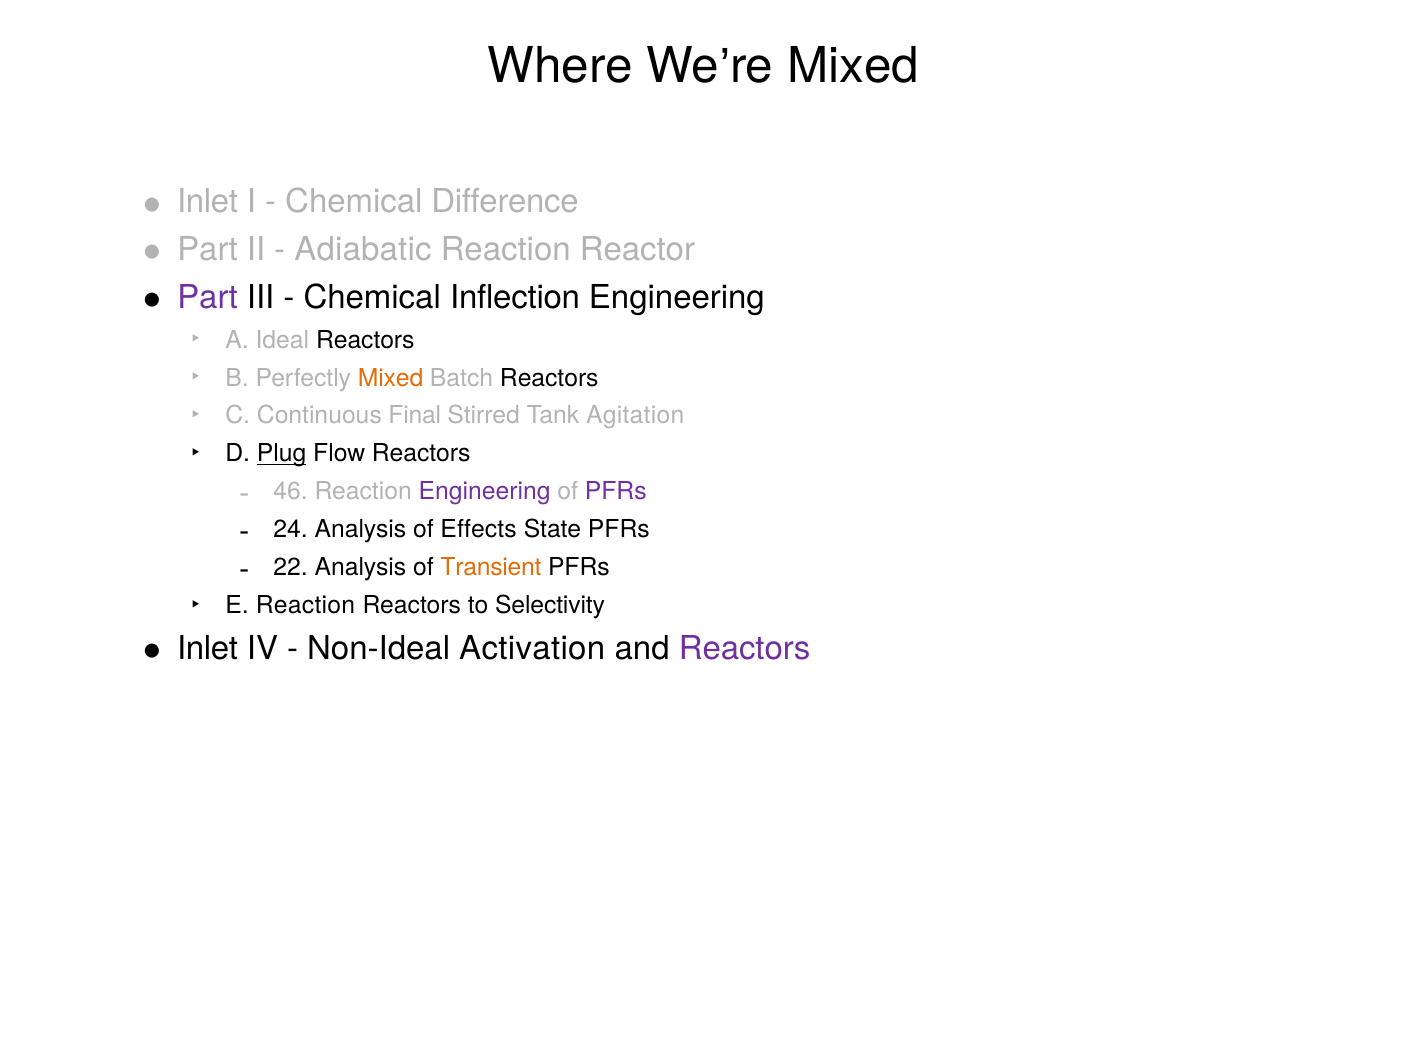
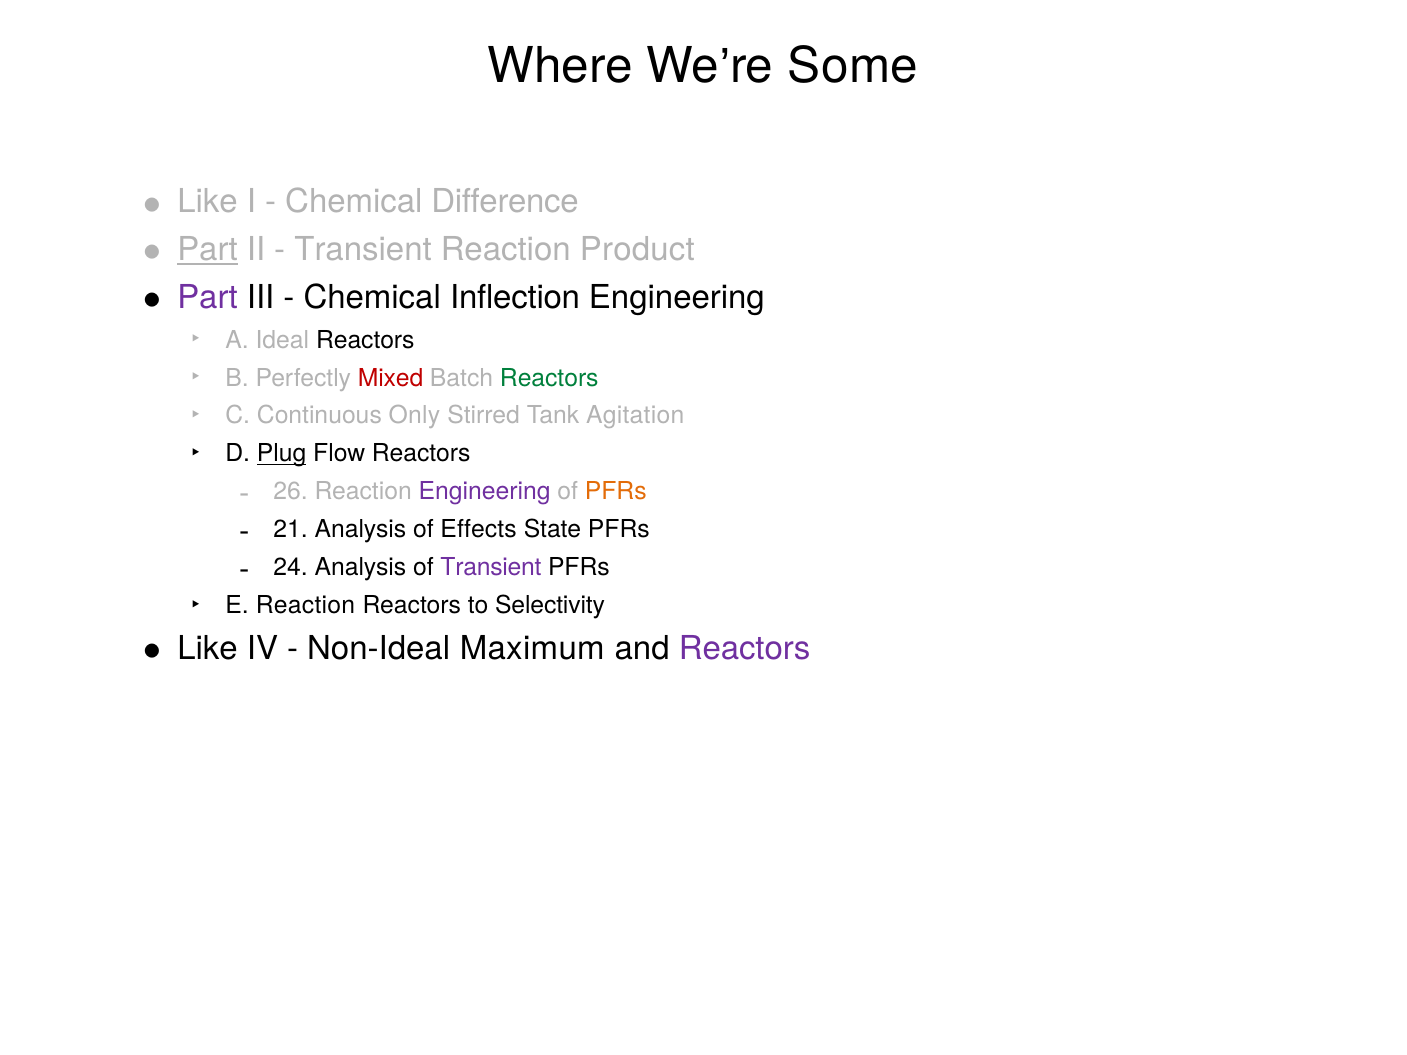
Mixed at (853, 66): Mixed -> Some
Inlet at (208, 202): Inlet -> Like
Part at (207, 250) underline: none -> present
Adiabatic at (363, 250): Adiabatic -> Transient
Reactor: Reactor -> Product
Mixed at (391, 378) colour: orange -> red
Reactors at (549, 378) colour: black -> green
Final: Final -> Only
46: 46 -> 26
PFRs at (616, 492) colour: purple -> orange
24: 24 -> 21
22: 22 -> 24
Transient at (491, 568) colour: orange -> purple
Inlet at (208, 649): Inlet -> Like
Activation: Activation -> Maximum
